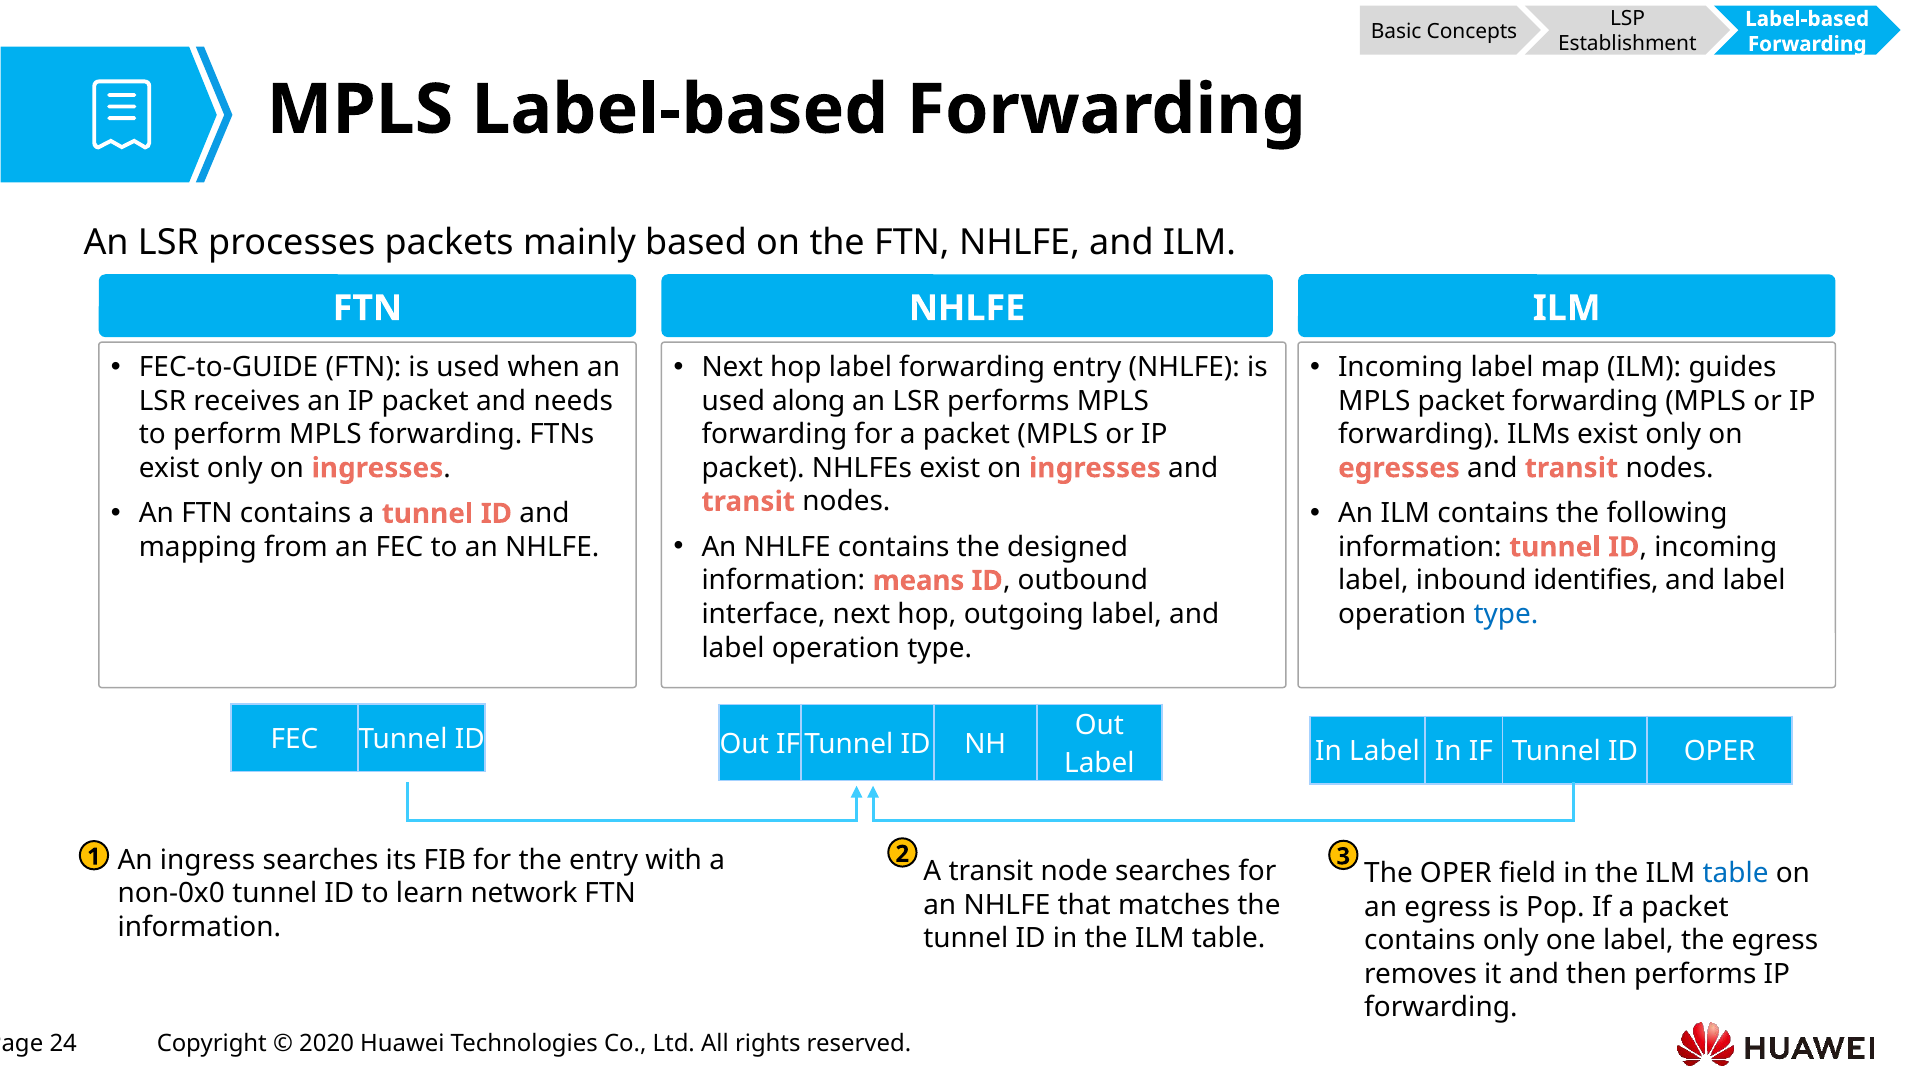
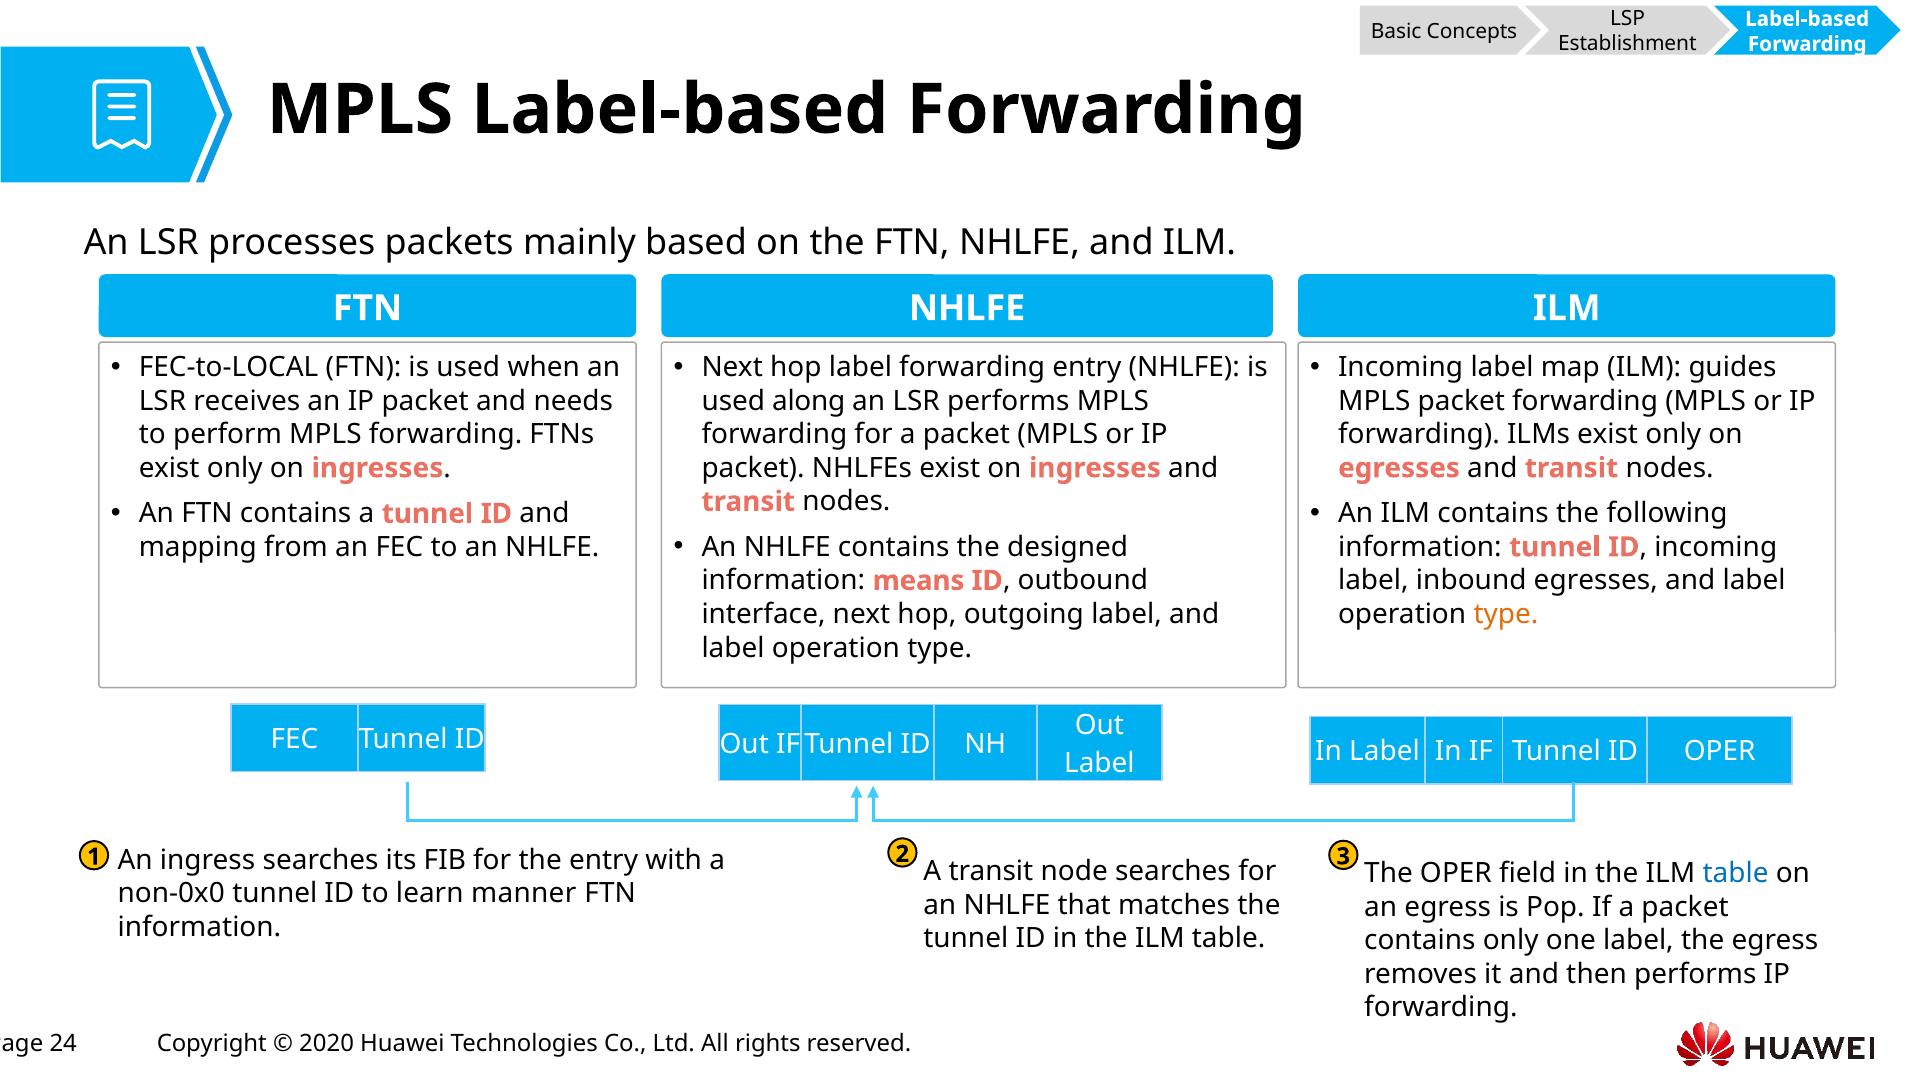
FEC-to-GUIDE: FEC-to-GUIDE -> FEC-to-LOCAL
inbound identifies: identifies -> egresses
type at (1506, 614) colour: blue -> orange
network: network -> manner
